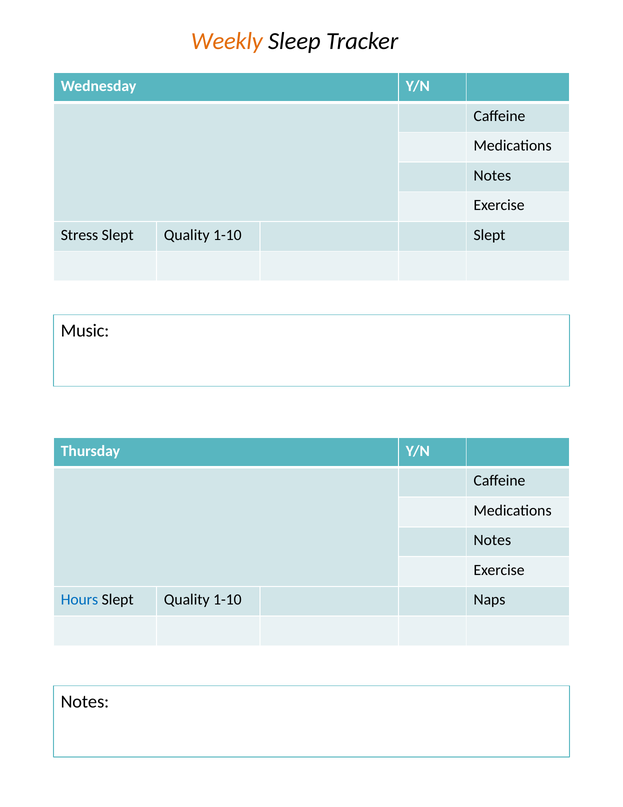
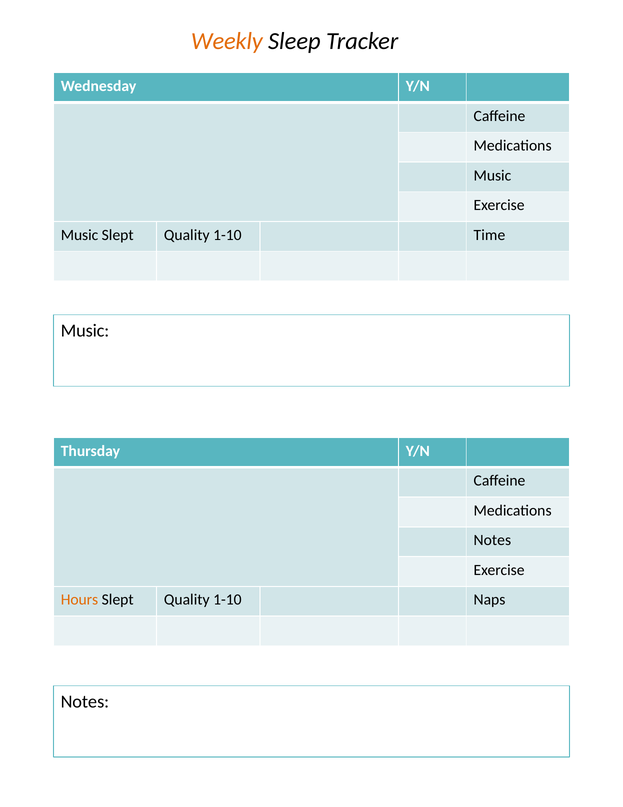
Notes at (492, 175): Notes -> Music
Stress at (79, 235): Stress -> Music
1-10 Slept: Slept -> Time
Hours colour: blue -> orange
